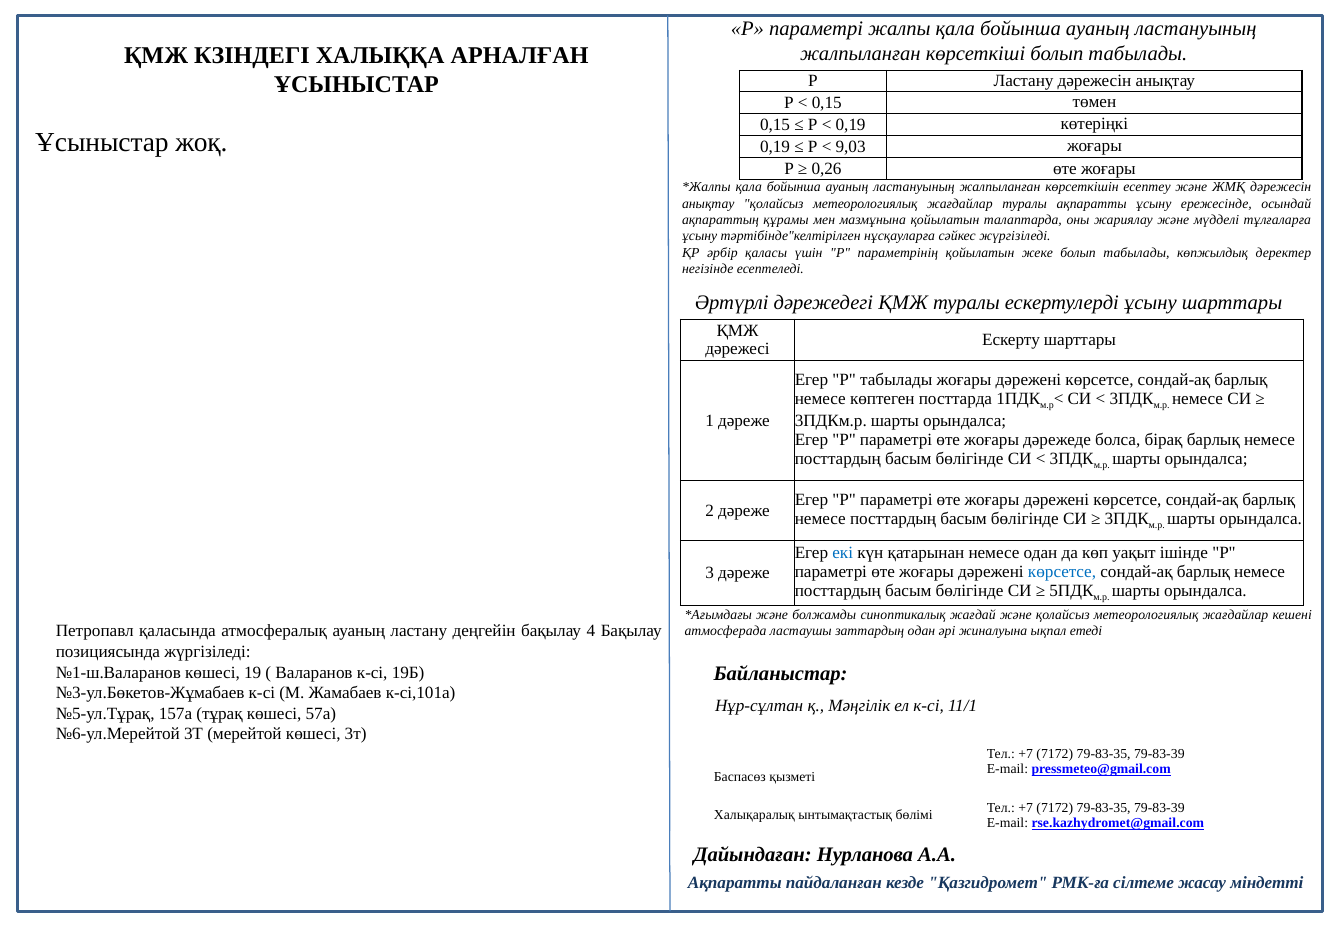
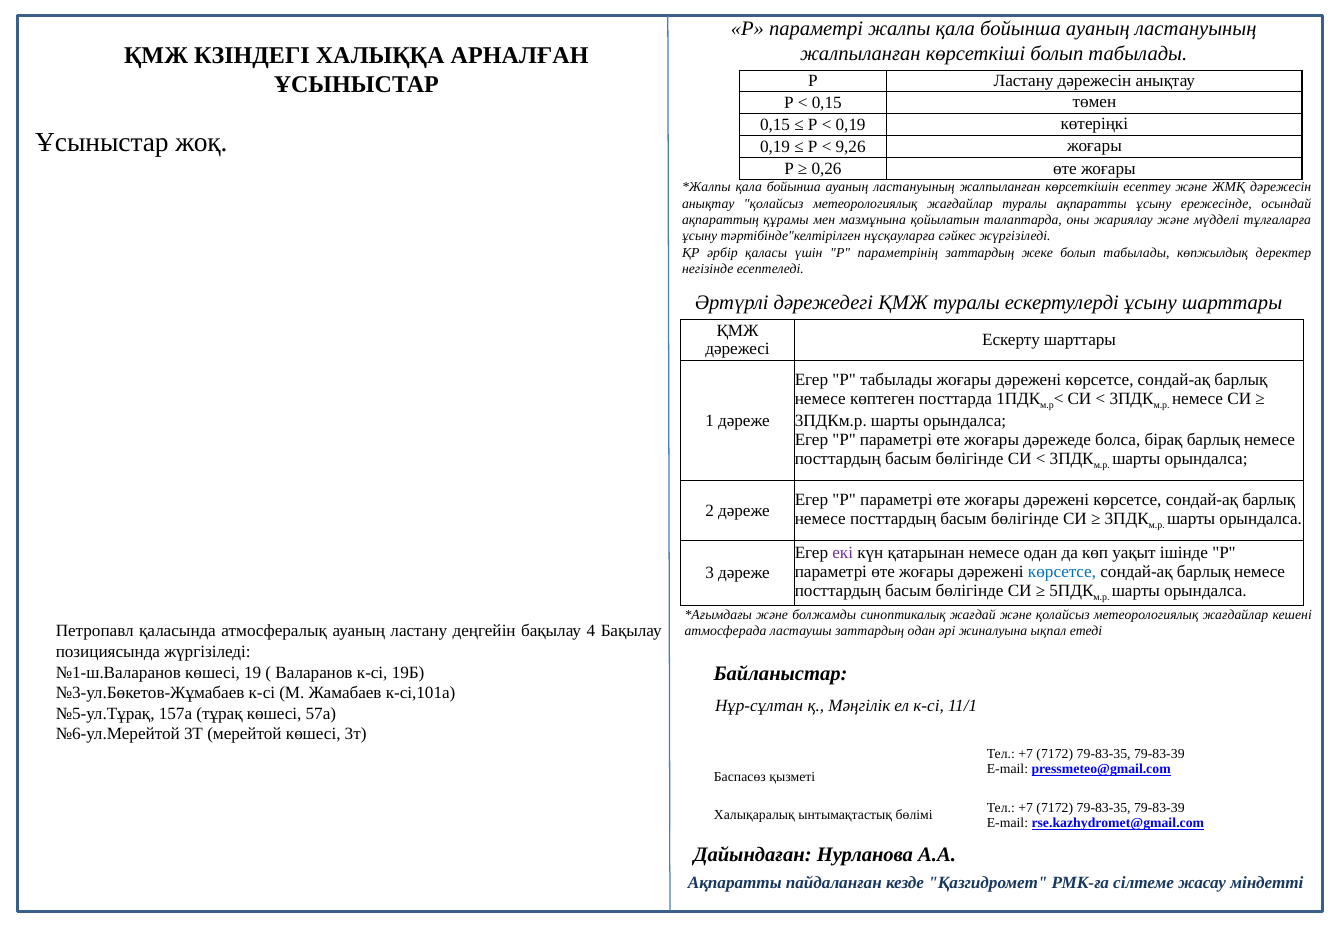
9,03: 9,03 -> 9,26
параметрінің қойылатын: қойылатын -> заттардың
екі colour: blue -> purple
